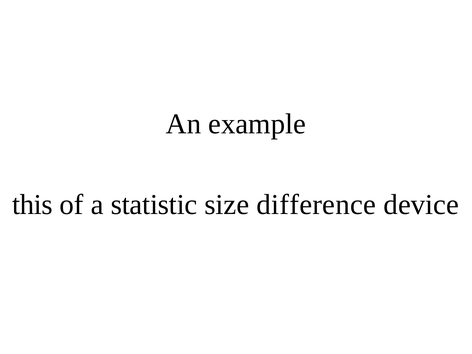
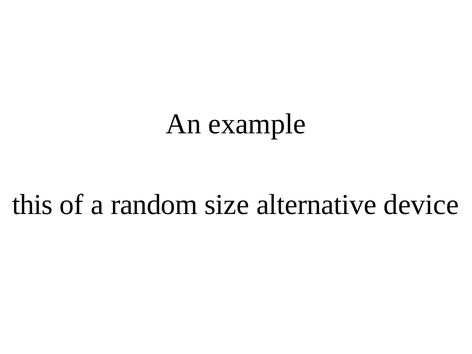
statistic: statistic -> random
difference: difference -> alternative
